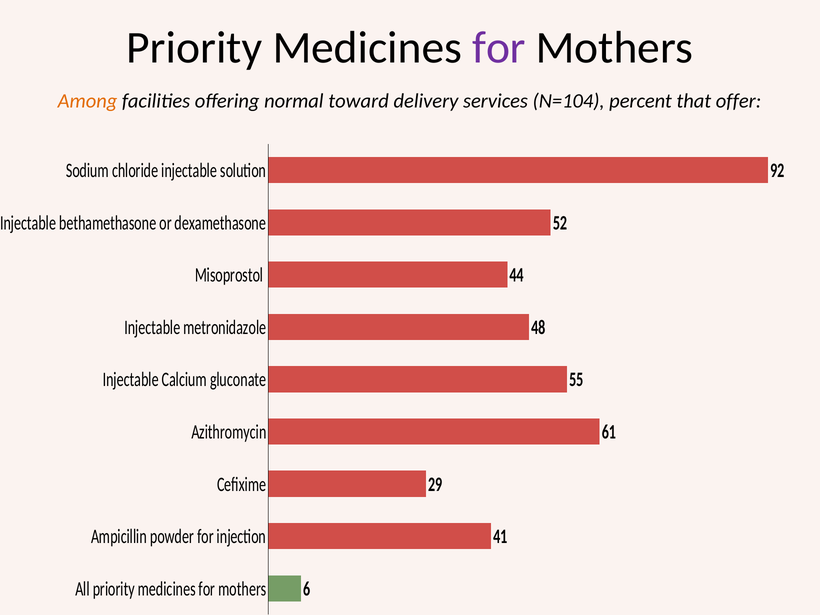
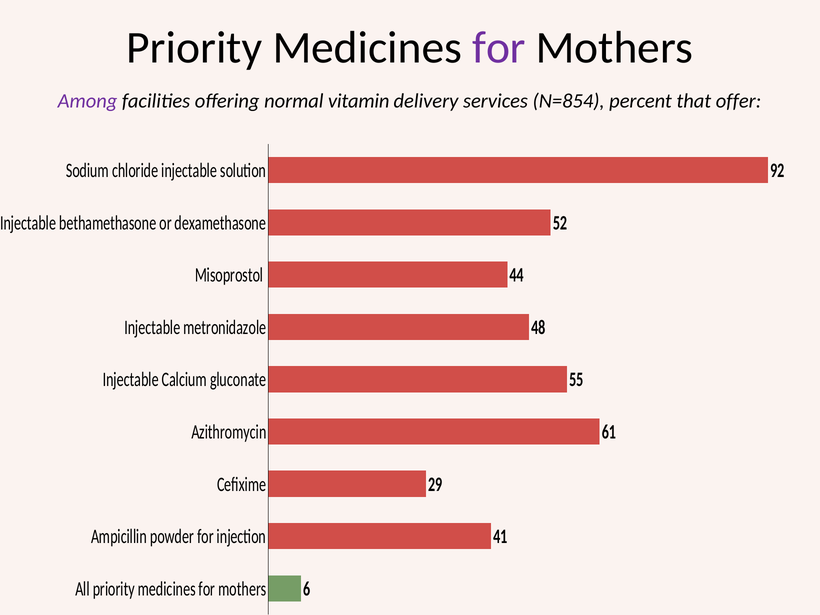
Among colour: orange -> purple
toward: toward -> vitamin
N=104: N=104 -> N=854
